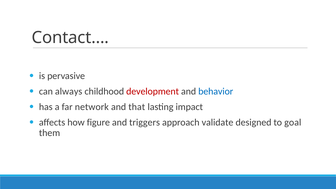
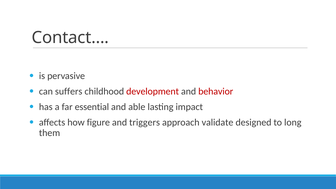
always: always -> suffers
behavior colour: blue -> red
network: network -> essential
that: that -> able
goal: goal -> long
